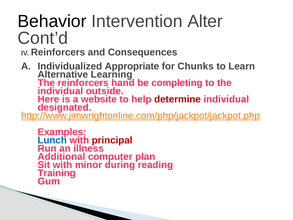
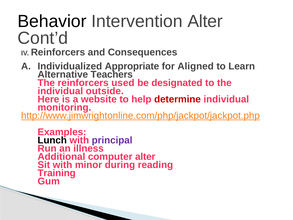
Chunks: Chunks -> Aligned
Learning: Learning -> Teachers
hand: hand -> used
completing: completing -> designated
designated: designated -> monitoring
Lunch colour: blue -> black
principal colour: red -> purple
computer plan: plan -> alter
